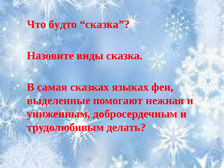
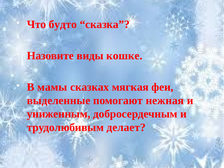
виды сказка: сказка -> кошке
самая: самая -> мамы
языках: языках -> мягкая
делать: делать -> делает
